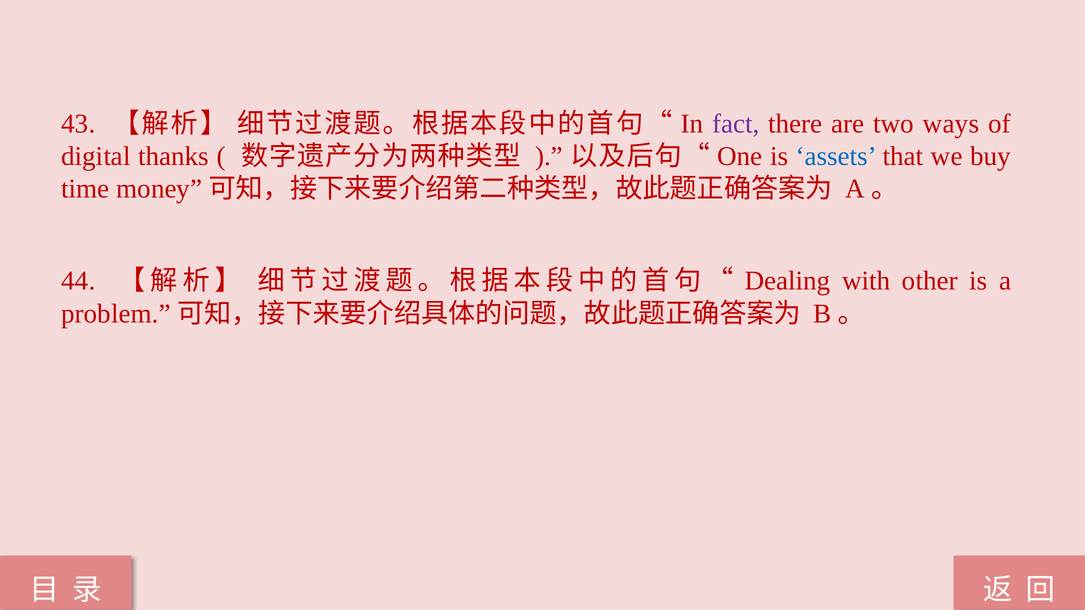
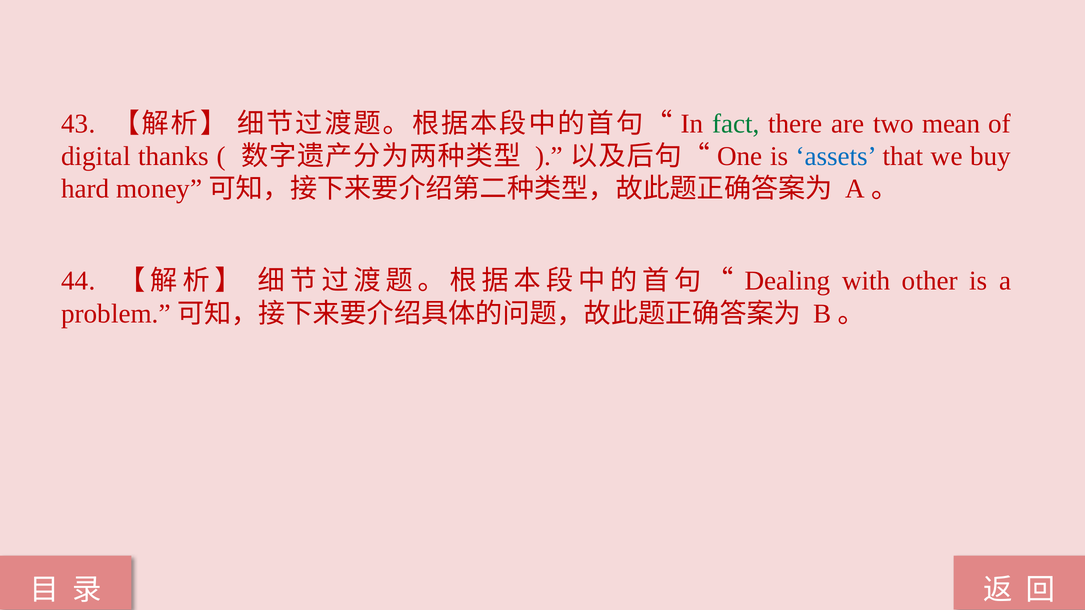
fact colour: purple -> green
ways: ways -> mean
time: time -> hard
